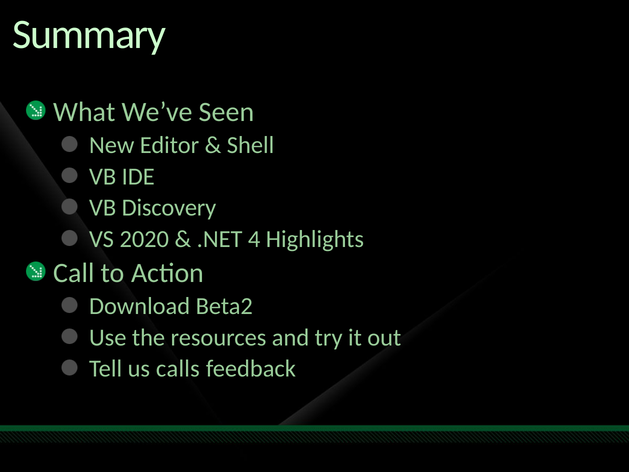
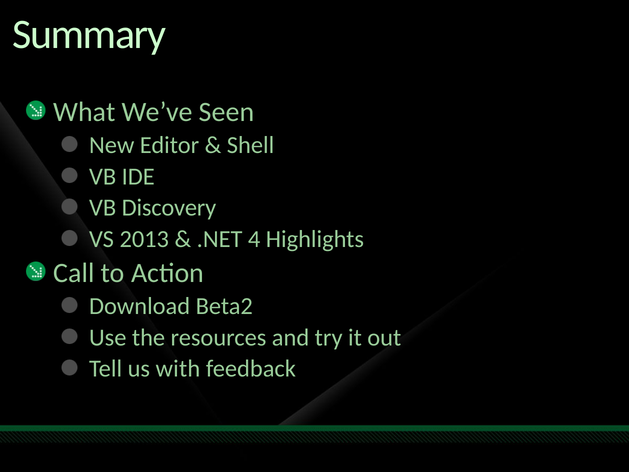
2020: 2020 -> 2013
calls: calls -> with
